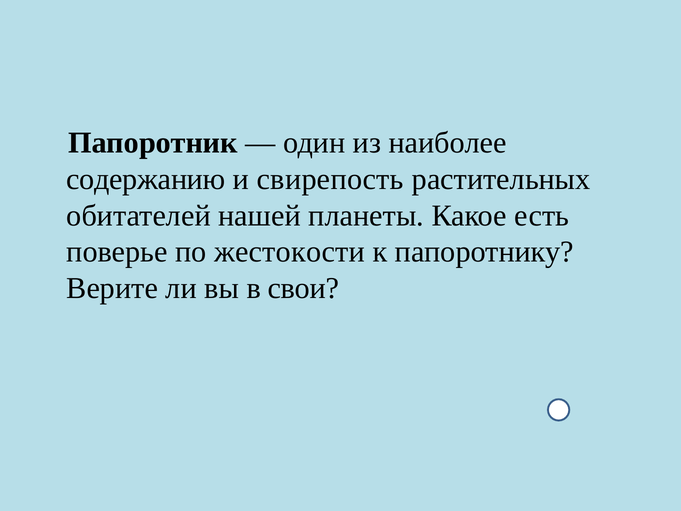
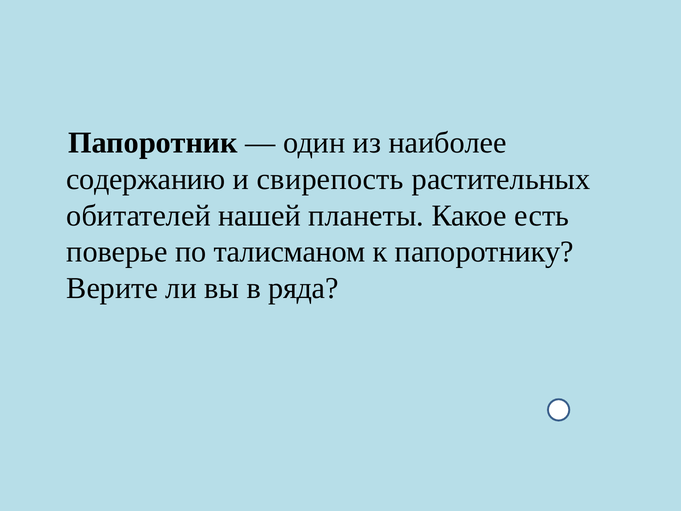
жестокости: жестокости -> талисманом
свои: свои -> ряда
